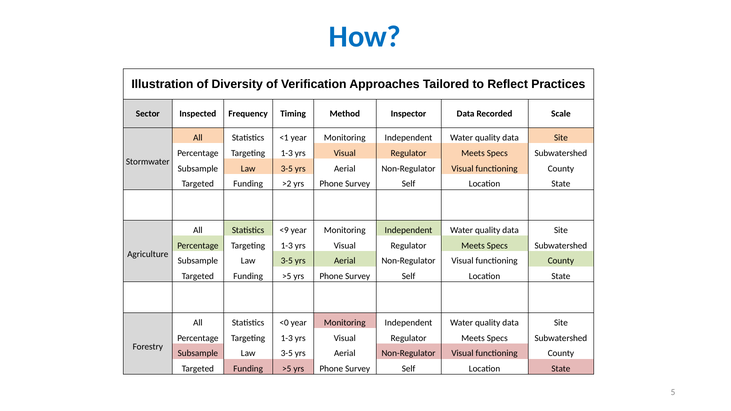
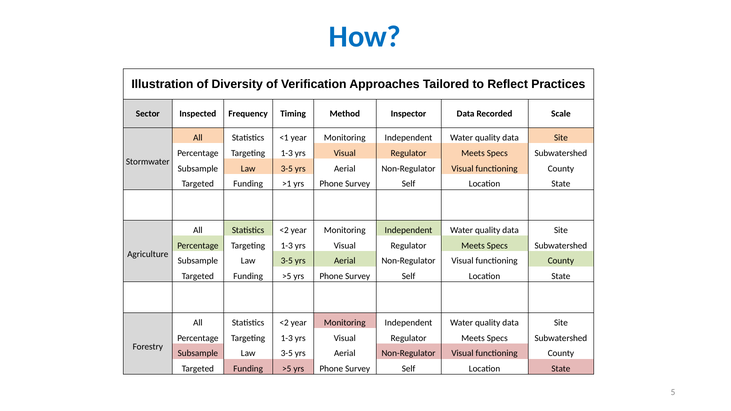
>2: >2 -> >1
<9 at (284, 230): <9 -> <2
<0 at (284, 323): <0 -> <2
